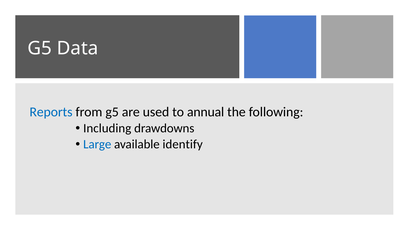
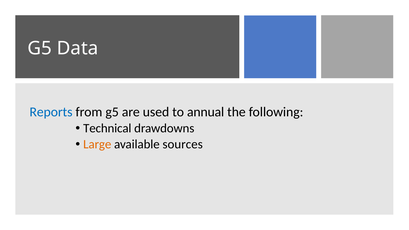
Including: Including -> Technical
Large colour: blue -> orange
identify: identify -> sources
